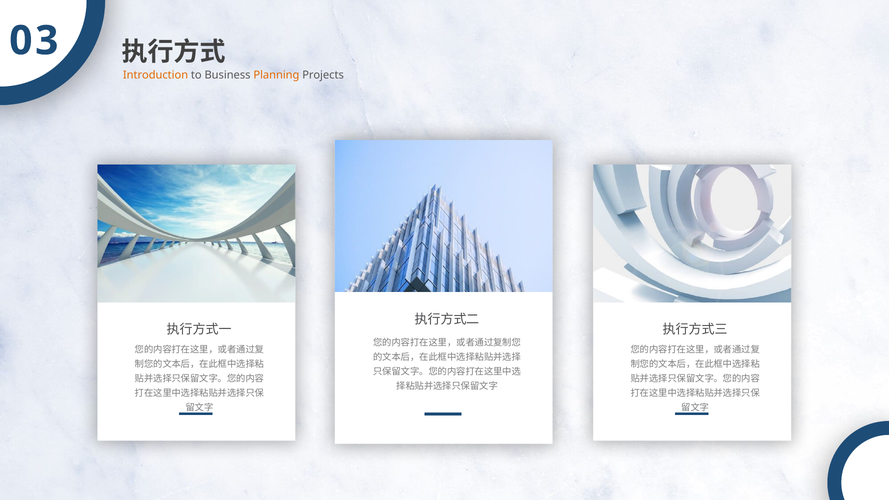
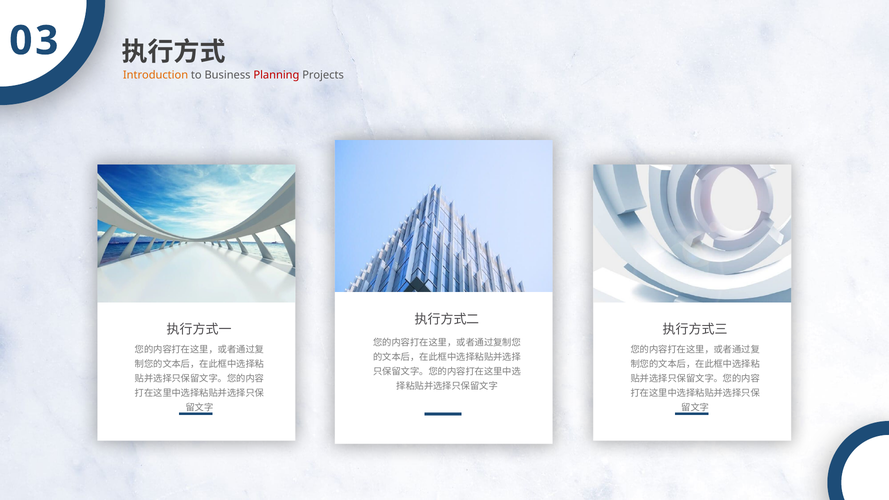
Planning colour: orange -> red
